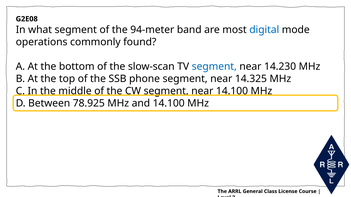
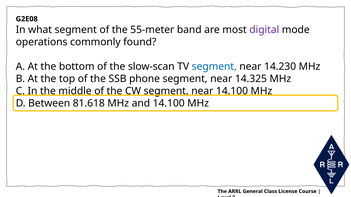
94-meter: 94-meter -> 55-meter
digital colour: blue -> purple
78.925: 78.925 -> 81.618
